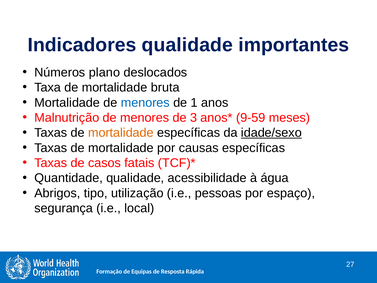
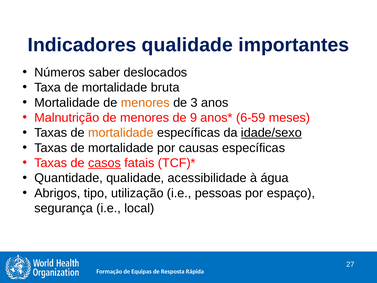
plano: plano -> saber
menores at (145, 103) colour: blue -> orange
1: 1 -> 3
3: 3 -> 9
9-59: 9-59 -> 6-59
casos underline: none -> present
